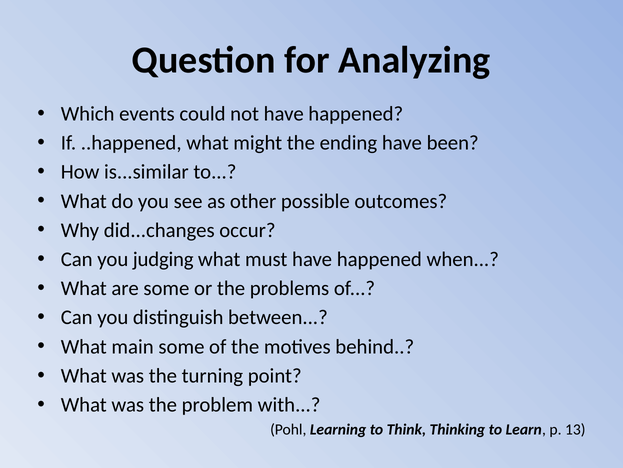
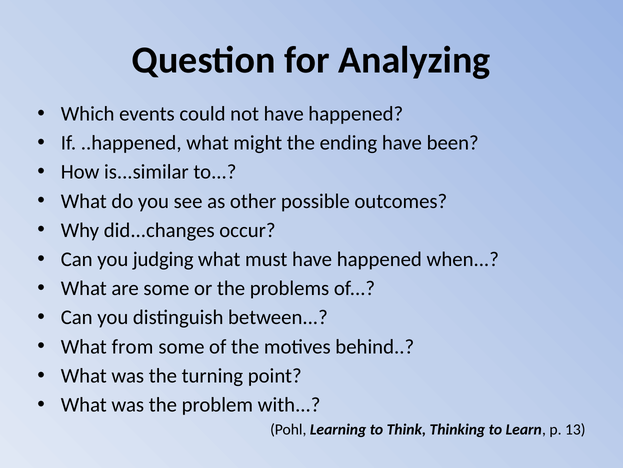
main: main -> from
